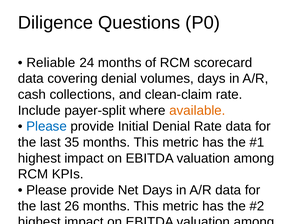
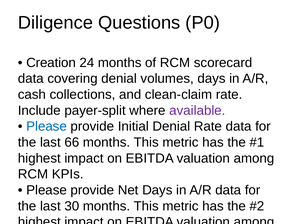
Reliable: Reliable -> Creation
available colour: orange -> purple
35: 35 -> 66
26: 26 -> 30
